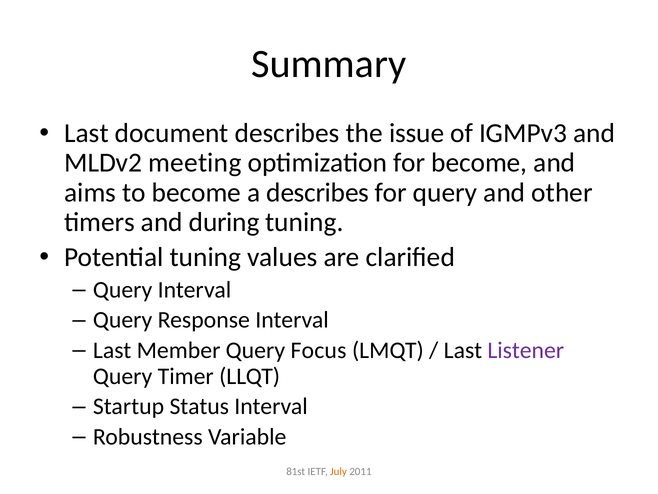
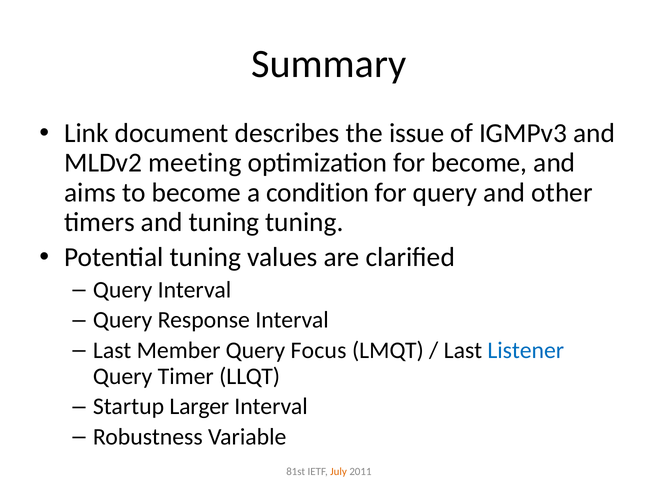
Last at (86, 133): Last -> Link
a describes: describes -> condition
and during: during -> tuning
Listener colour: purple -> blue
Status: Status -> Larger
